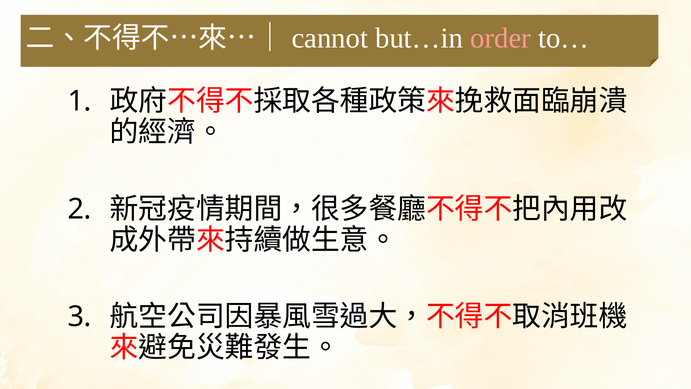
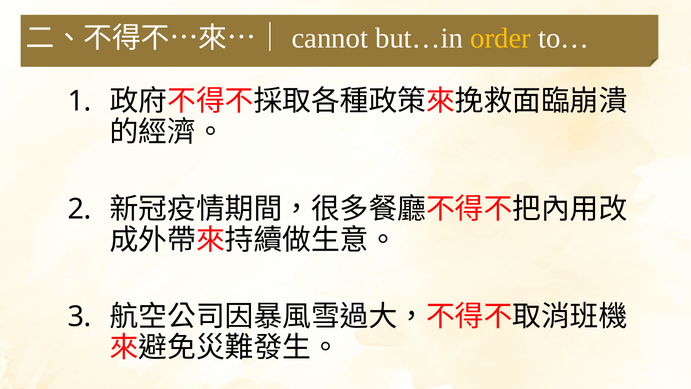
order colour: pink -> yellow
